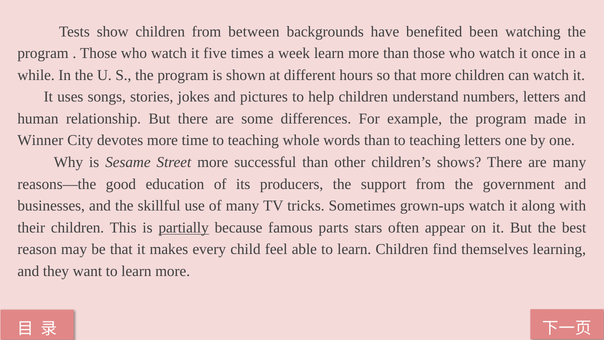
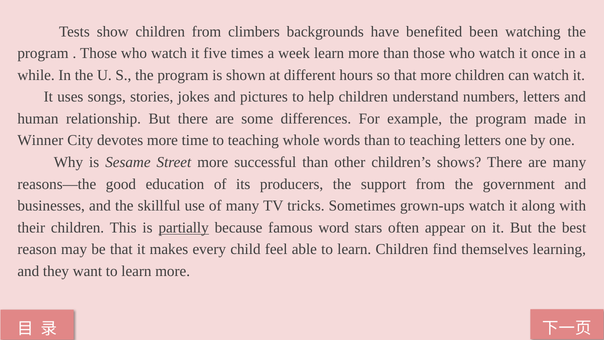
between: between -> climbers
parts: parts -> word
